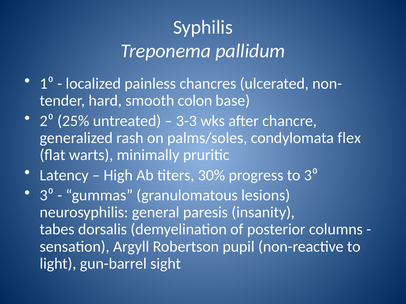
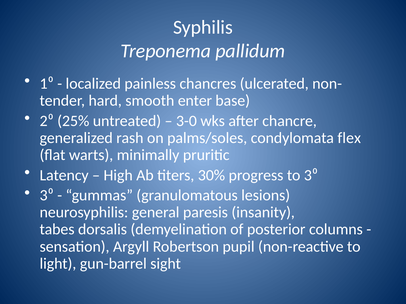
colon: colon -> enter
3-3: 3-3 -> 3-0
